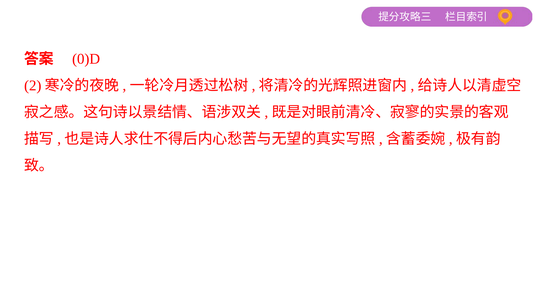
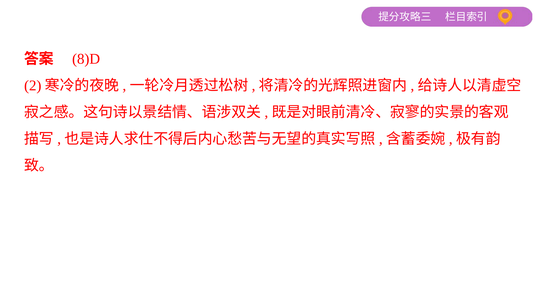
0)D: 0)D -> 8)D
